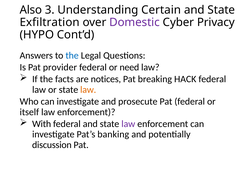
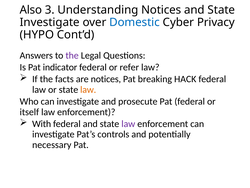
Understanding Certain: Certain -> Notices
Exfiltration at (50, 22): Exfiltration -> Investigate
Domestic colour: purple -> blue
the at (72, 55) colour: blue -> purple
provider: provider -> indicator
need: need -> refer
banking: banking -> controls
discussion: discussion -> necessary
